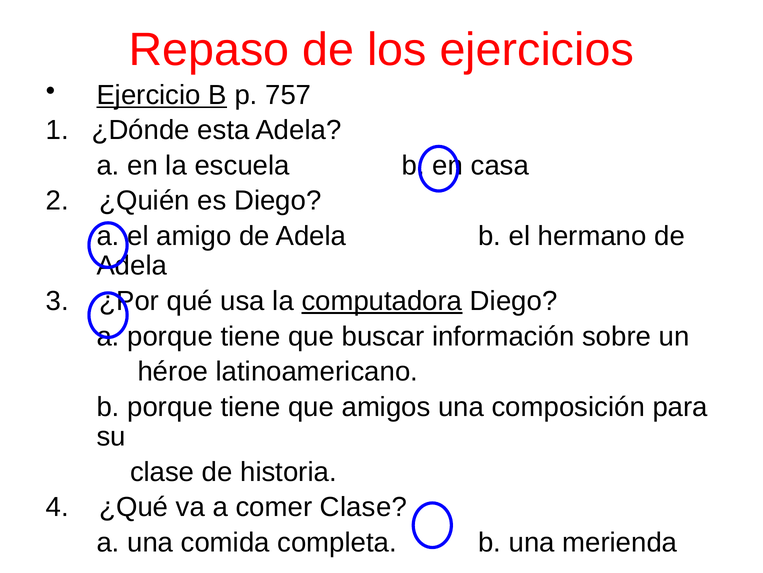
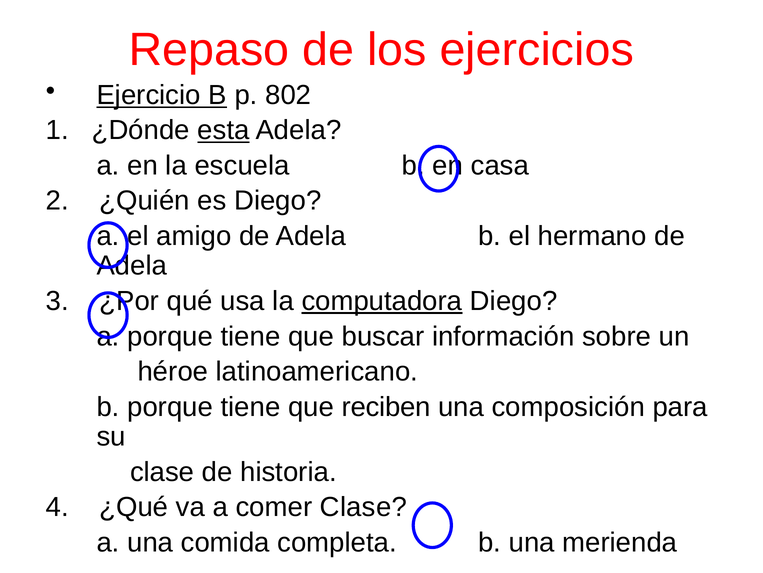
757: 757 -> 802
esta underline: none -> present
amigos: amigos -> reciben
